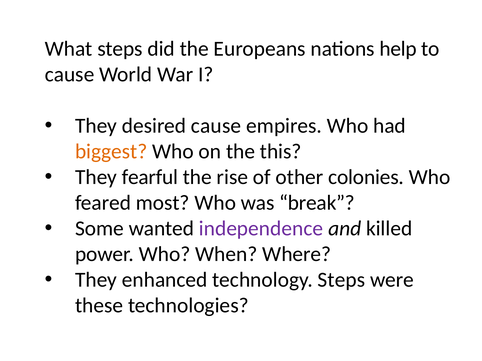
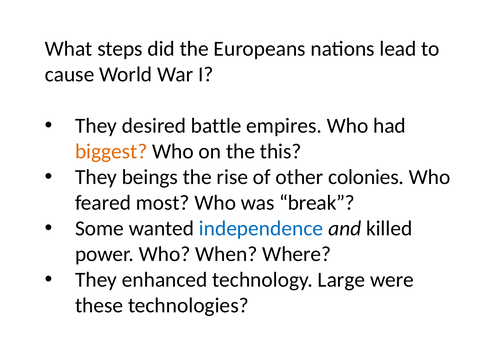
help: help -> lead
desired cause: cause -> battle
fearful: fearful -> beings
independence colour: purple -> blue
technology Steps: Steps -> Large
